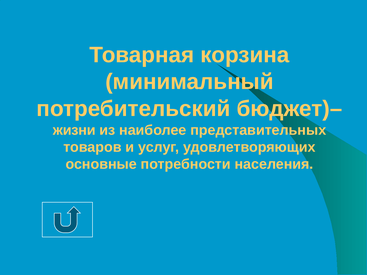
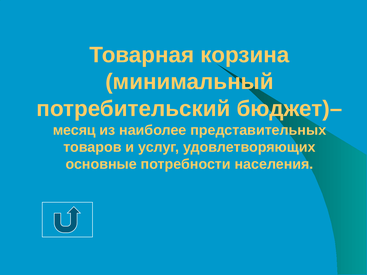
жизни: жизни -> месяц
